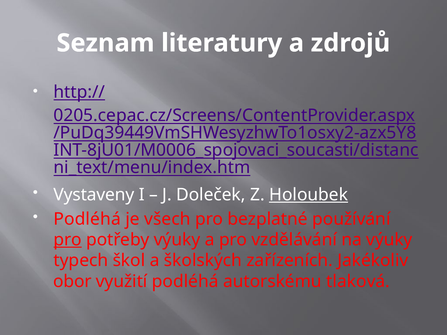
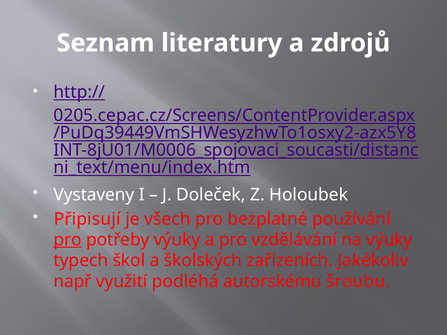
Holoubek underline: present -> none
Podléhá at (87, 219): Podléhá -> Připisují
obor: obor -> např
tlaková: tlaková -> šroubu
